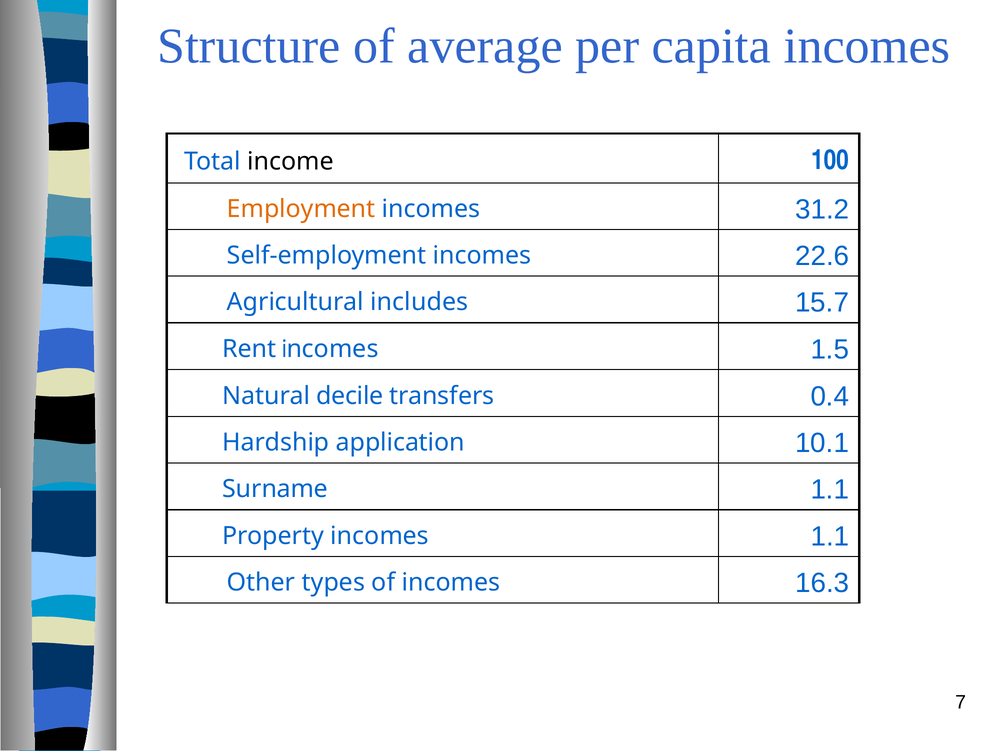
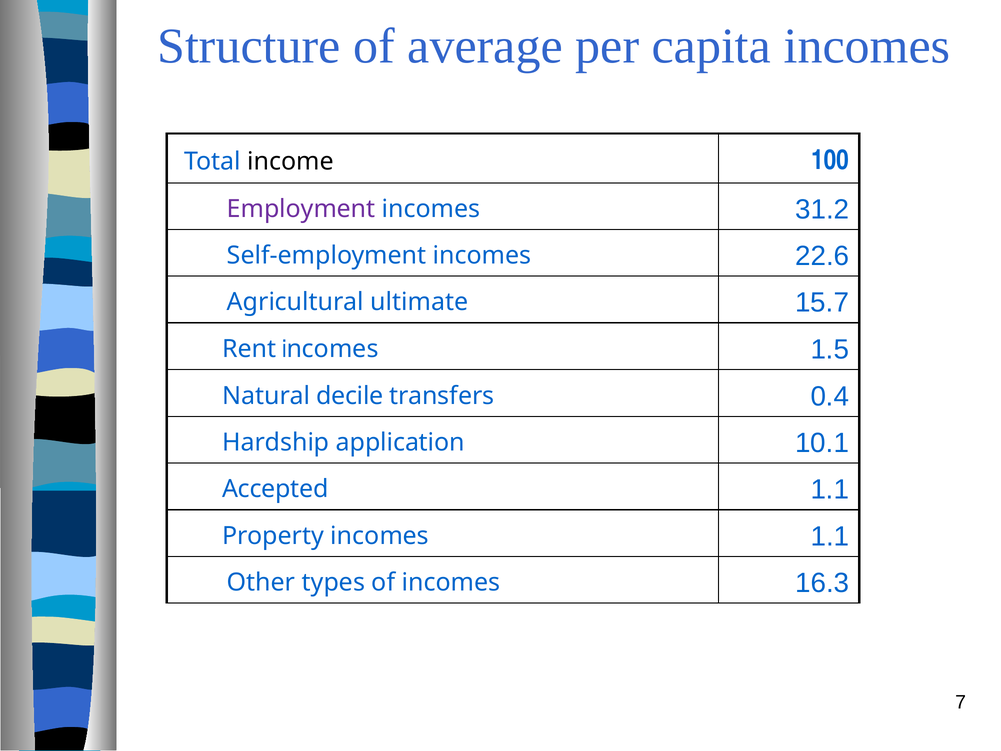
Employment colour: orange -> purple
includes: includes -> ultimate
Surname: Surname -> Accepted
